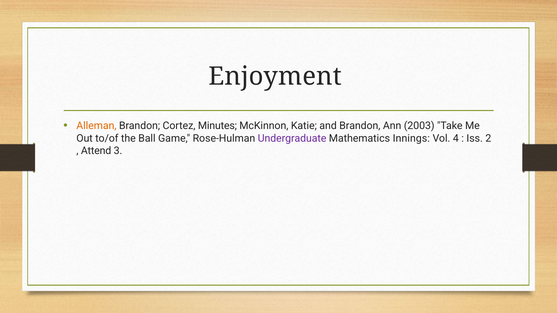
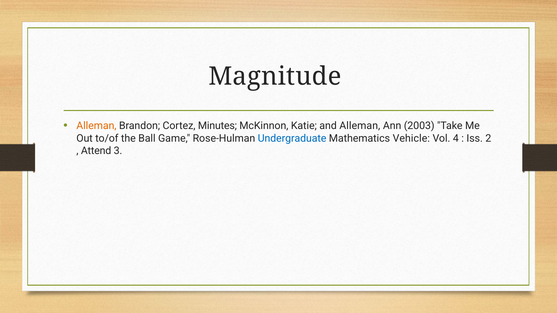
Enjoyment: Enjoyment -> Magnitude
and Brandon: Brandon -> Alleman
Undergraduate colour: purple -> blue
Innings: Innings -> Vehicle
